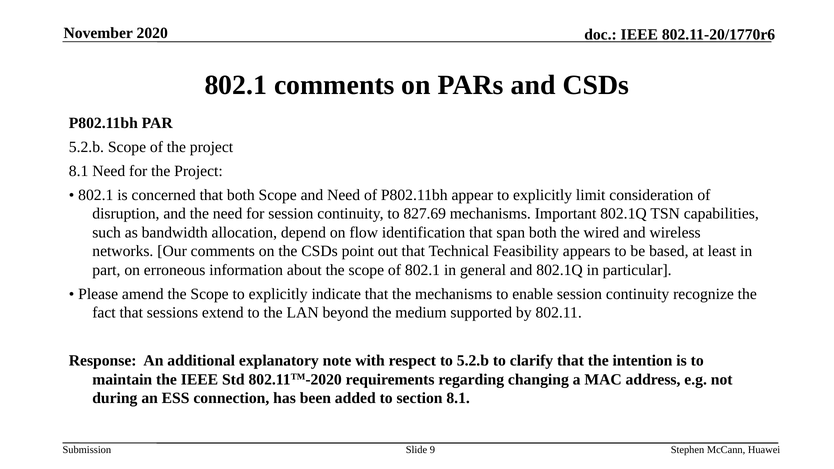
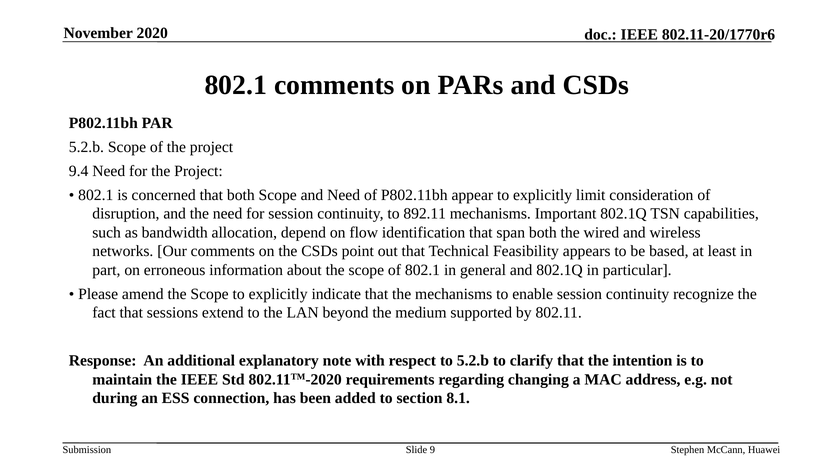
8.1 at (79, 171): 8.1 -> 9.4
827.69: 827.69 -> 892.11
